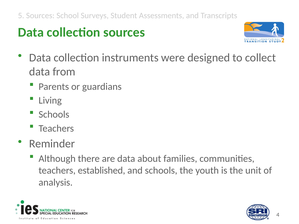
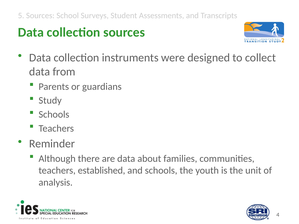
Living: Living -> Study
